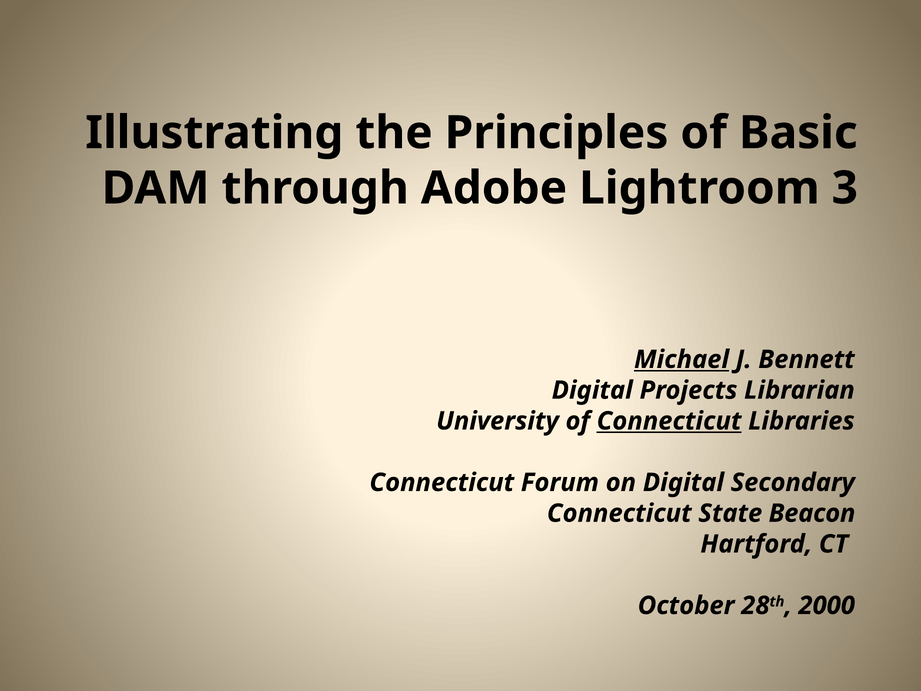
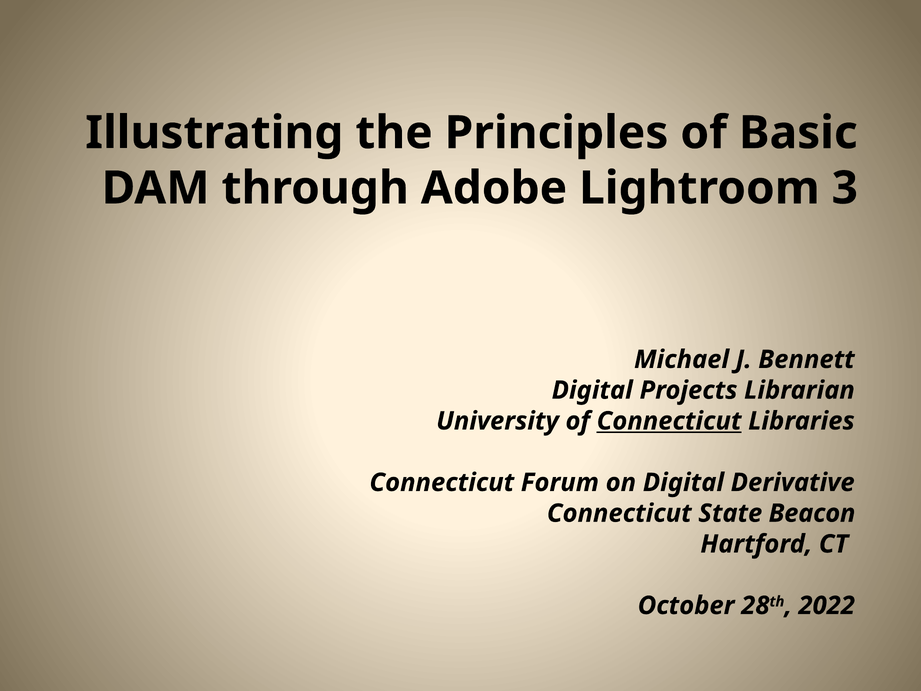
Michael underline: present -> none
Secondary: Secondary -> Derivative
2000: 2000 -> 2022
